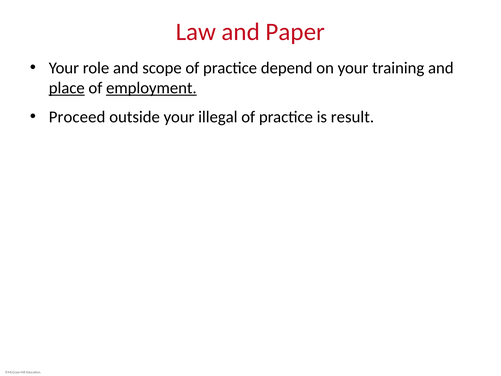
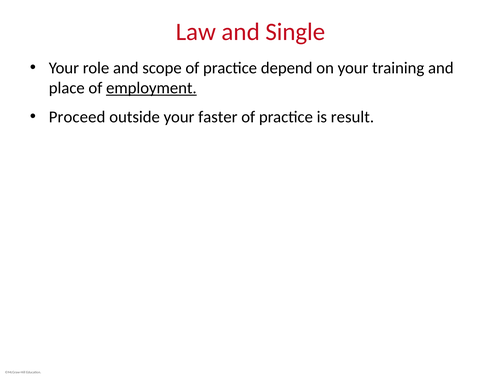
Paper: Paper -> Single
place underline: present -> none
illegal: illegal -> faster
